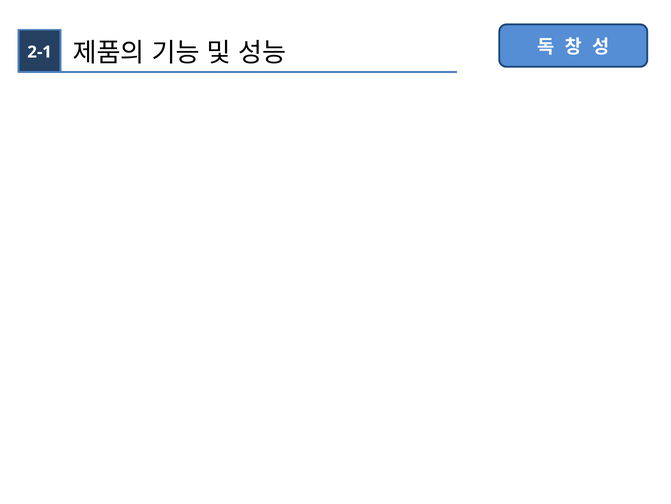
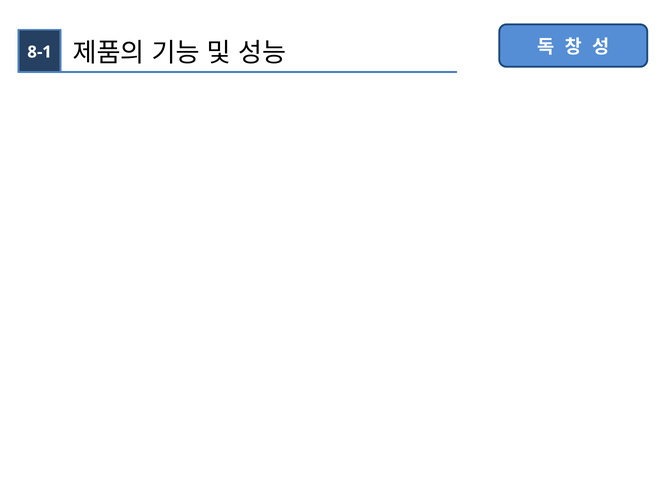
2-1: 2-1 -> 8-1
